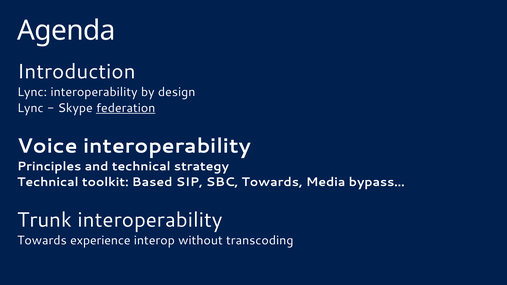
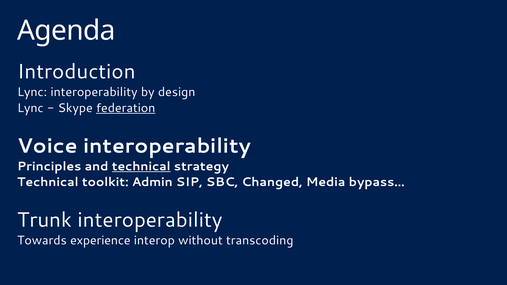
technical at (141, 166) underline: none -> present
Based: Based -> Admin
SBC Towards: Towards -> Changed
